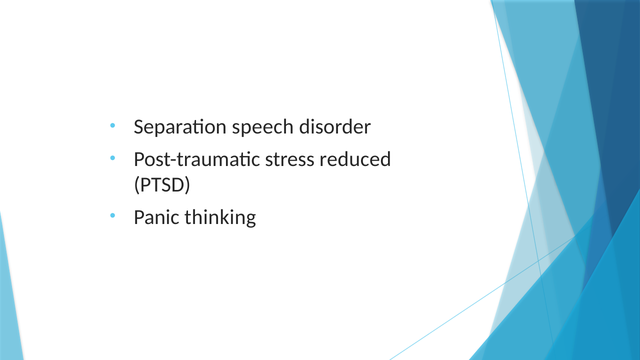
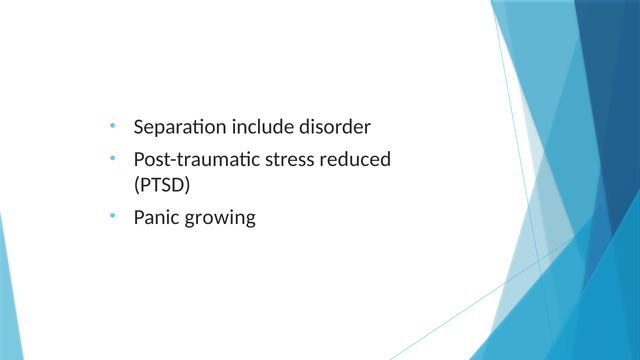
speech: speech -> include
thinking: thinking -> growing
